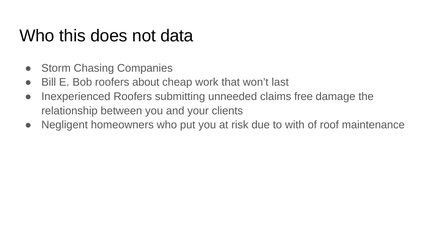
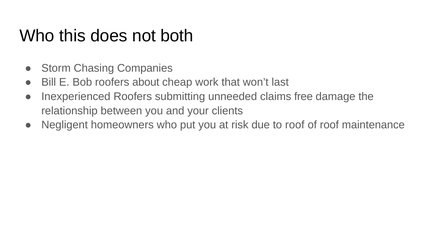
data: data -> both
to with: with -> roof
